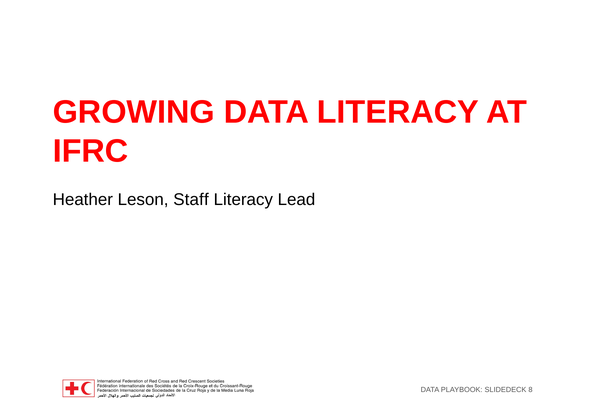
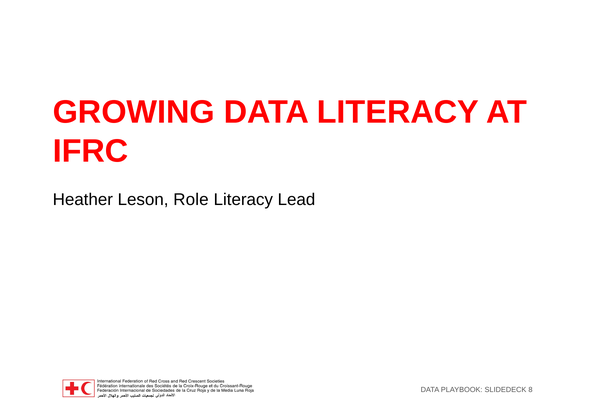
Staff: Staff -> Role
